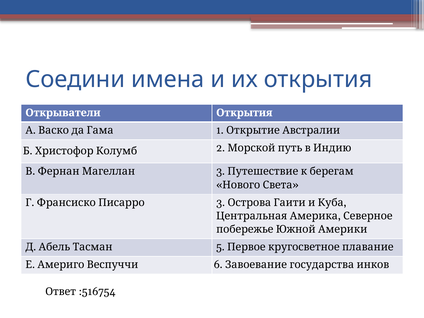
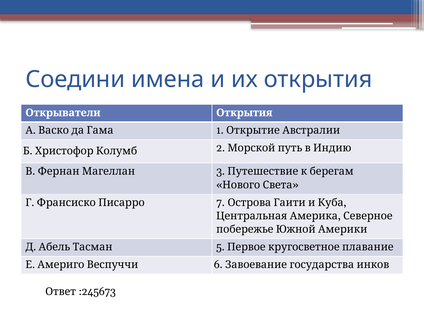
3 at (221, 203): 3 -> 7
:516754: :516754 -> :245673
